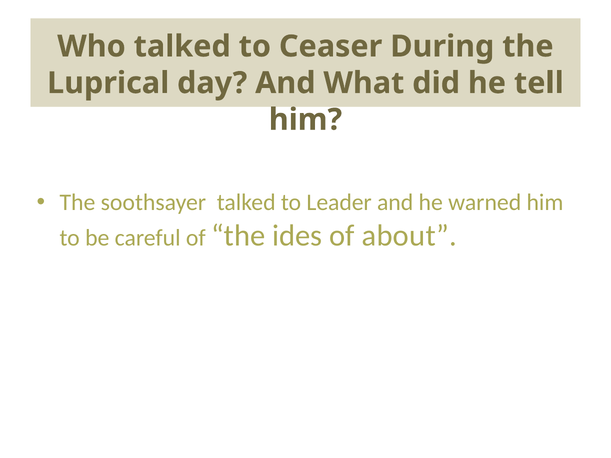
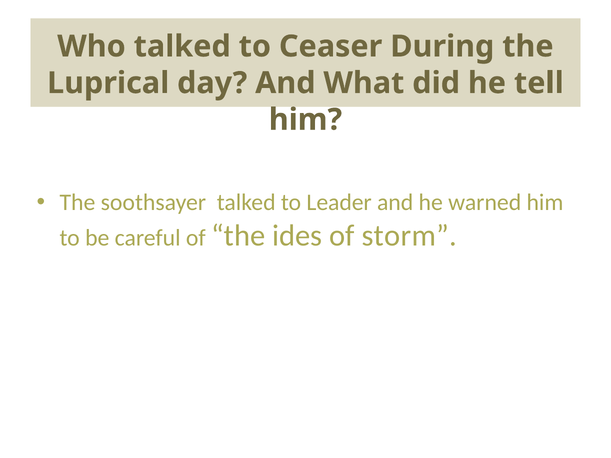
about: about -> storm
